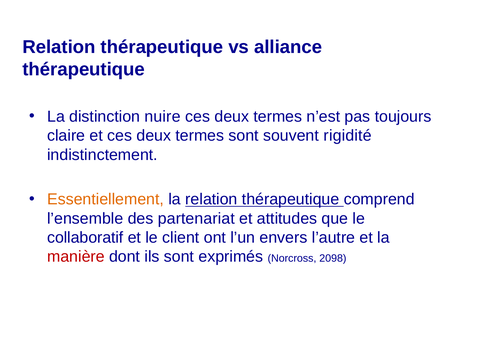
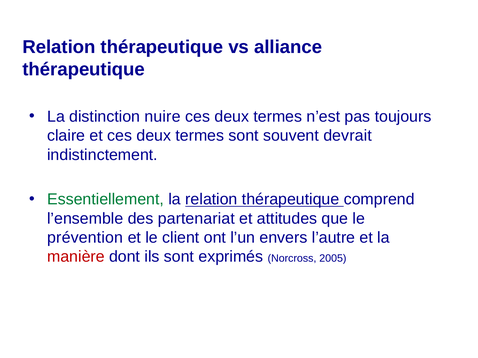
rigidité: rigidité -> devrait
Essentiellement colour: orange -> green
collaboratif: collaboratif -> prévention
2098: 2098 -> 2005
